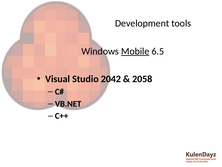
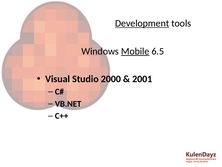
Development underline: none -> present
2042: 2042 -> 2000
2058: 2058 -> 2001
